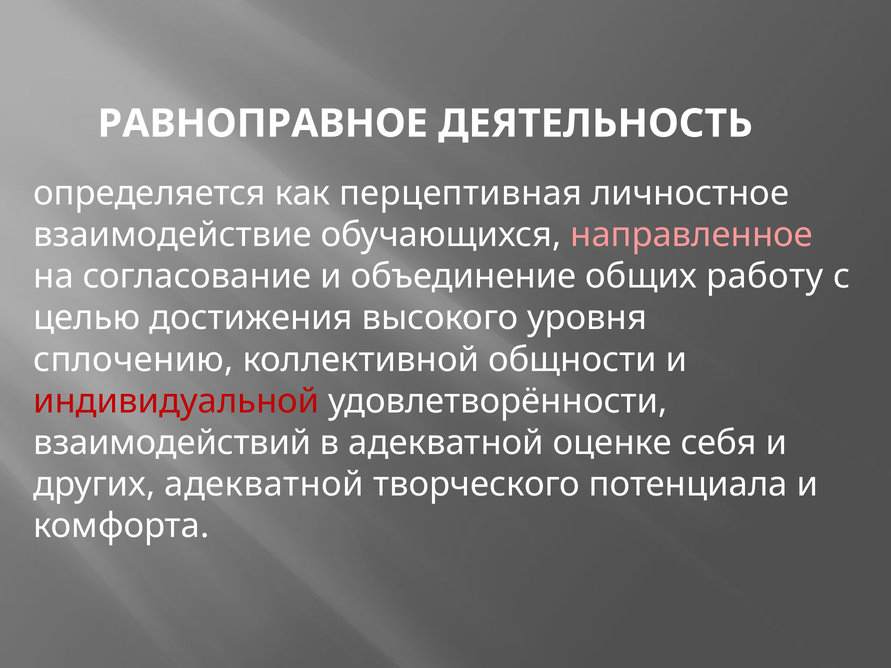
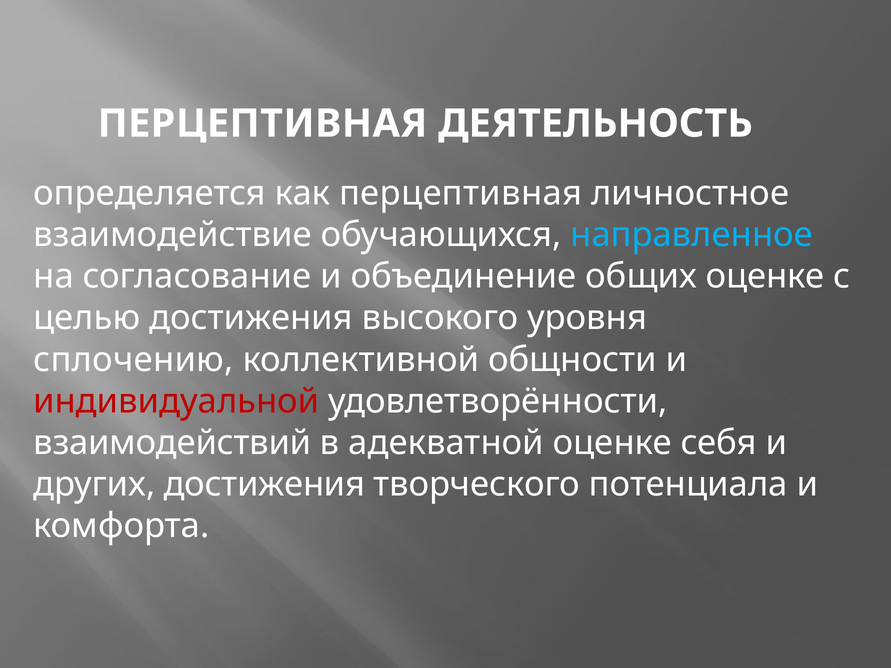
РАВНОПРАВНОЕ at (263, 124): РАВНОПРАВНОЕ -> ПЕРЦЕПТИВНАЯ
направленное colour: pink -> light blue
общих работу: работу -> оценке
других адекватной: адекватной -> достижения
